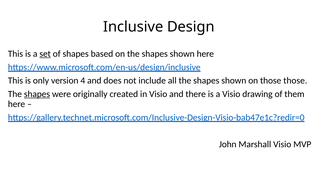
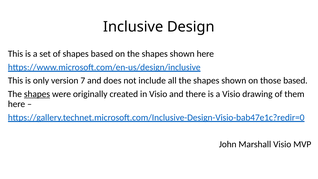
set underline: present -> none
4: 4 -> 7
those those: those -> based
